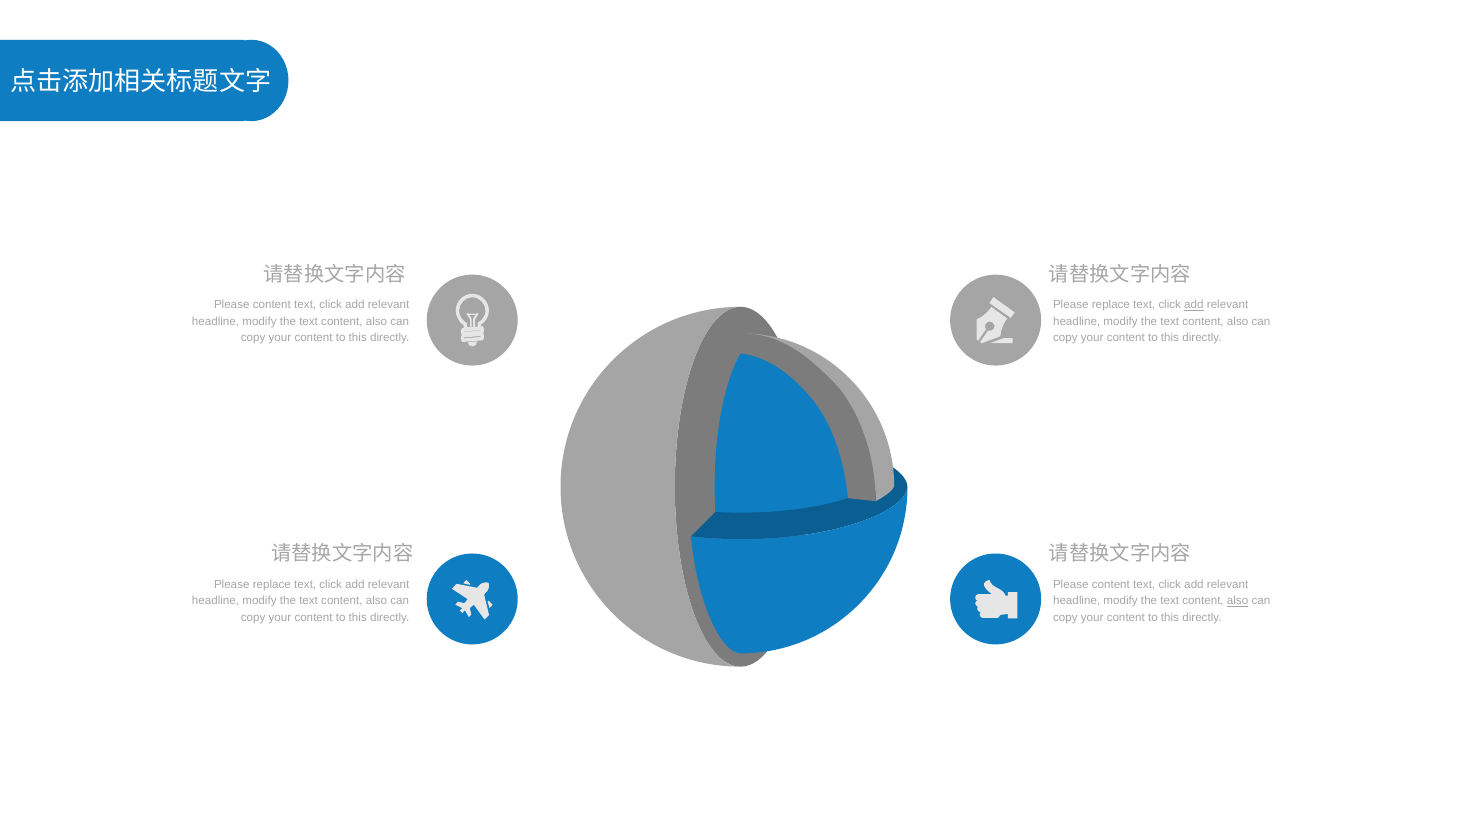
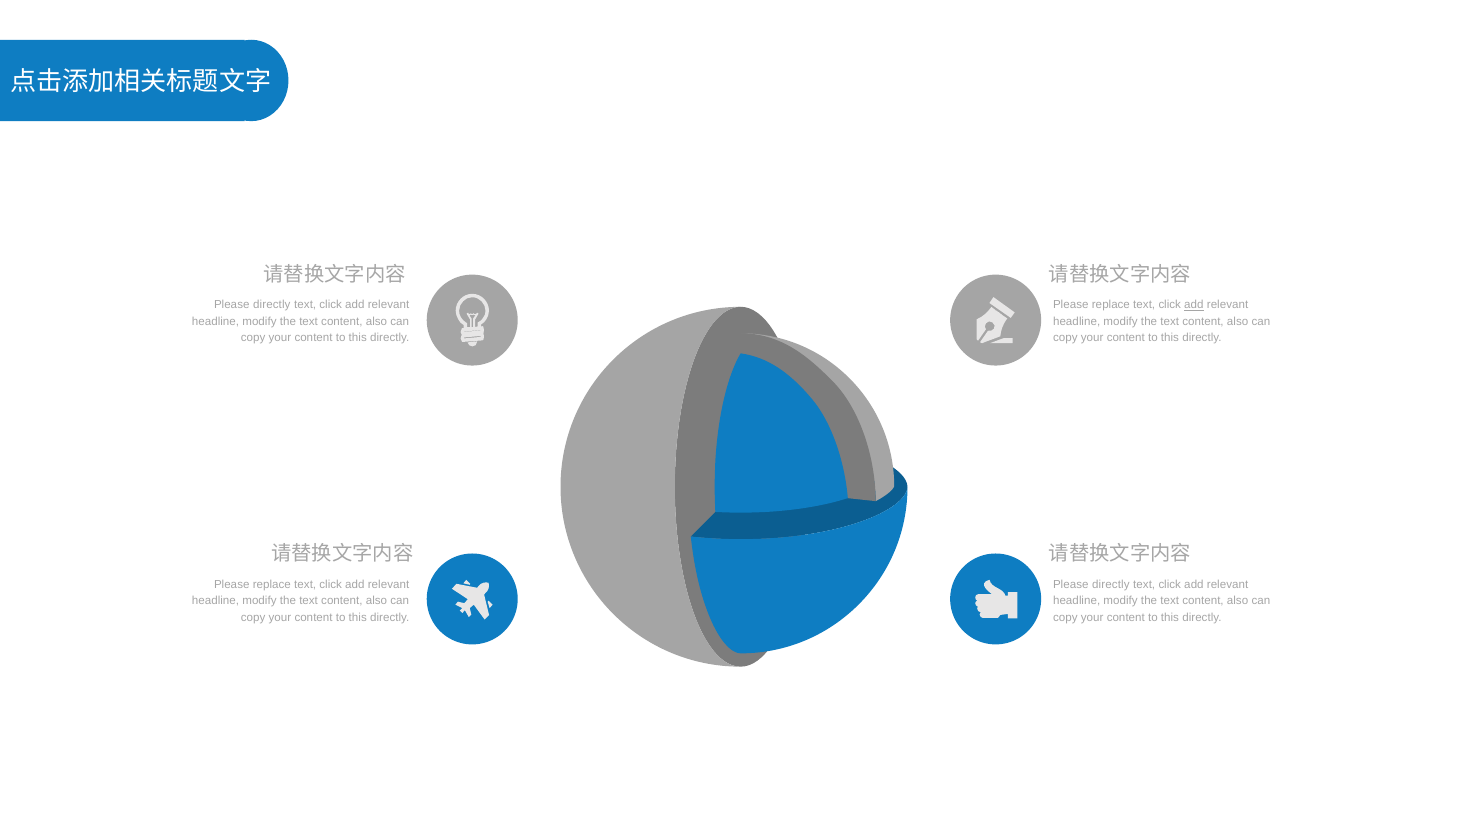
content at (272, 305): content -> directly
content at (1111, 585): content -> directly
also at (1238, 601) underline: present -> none
